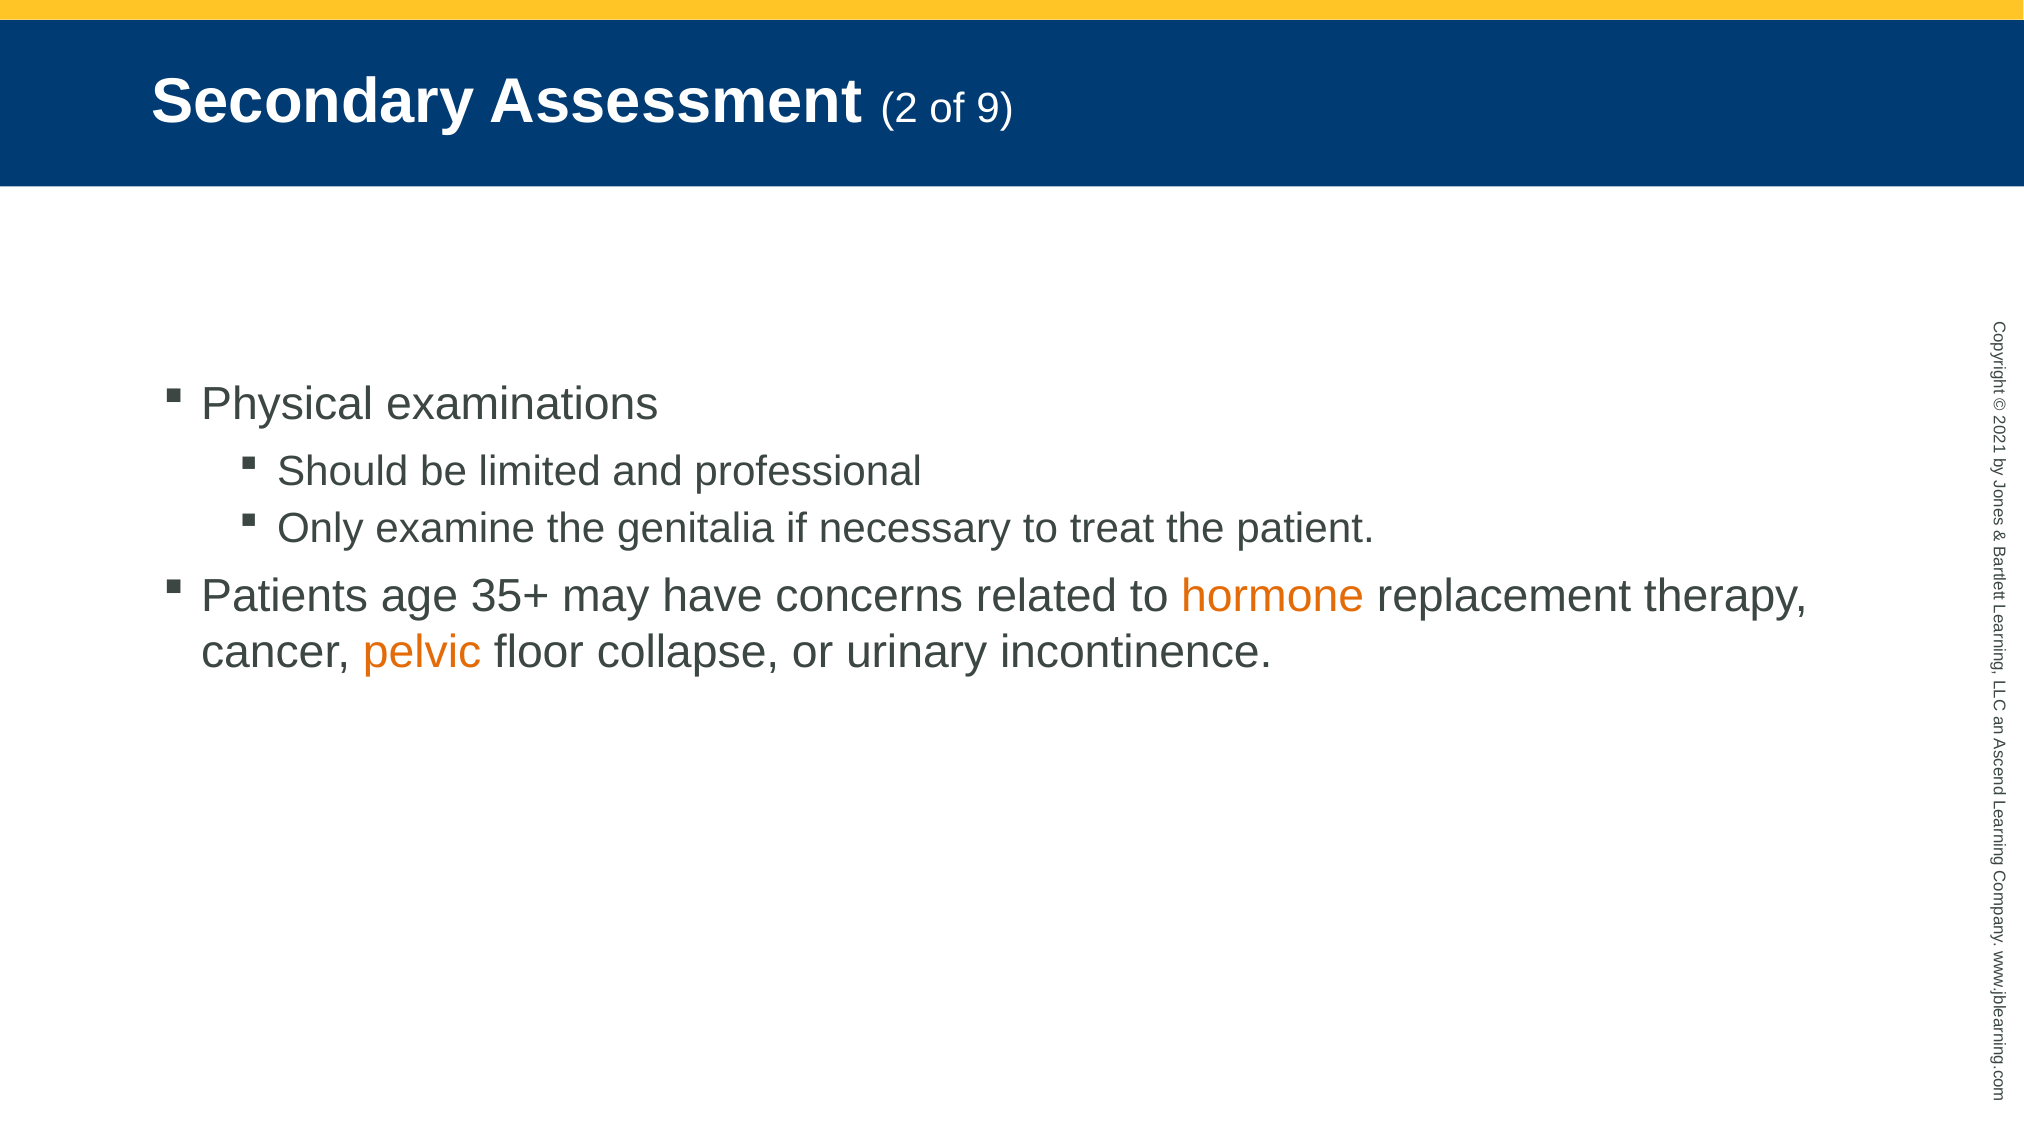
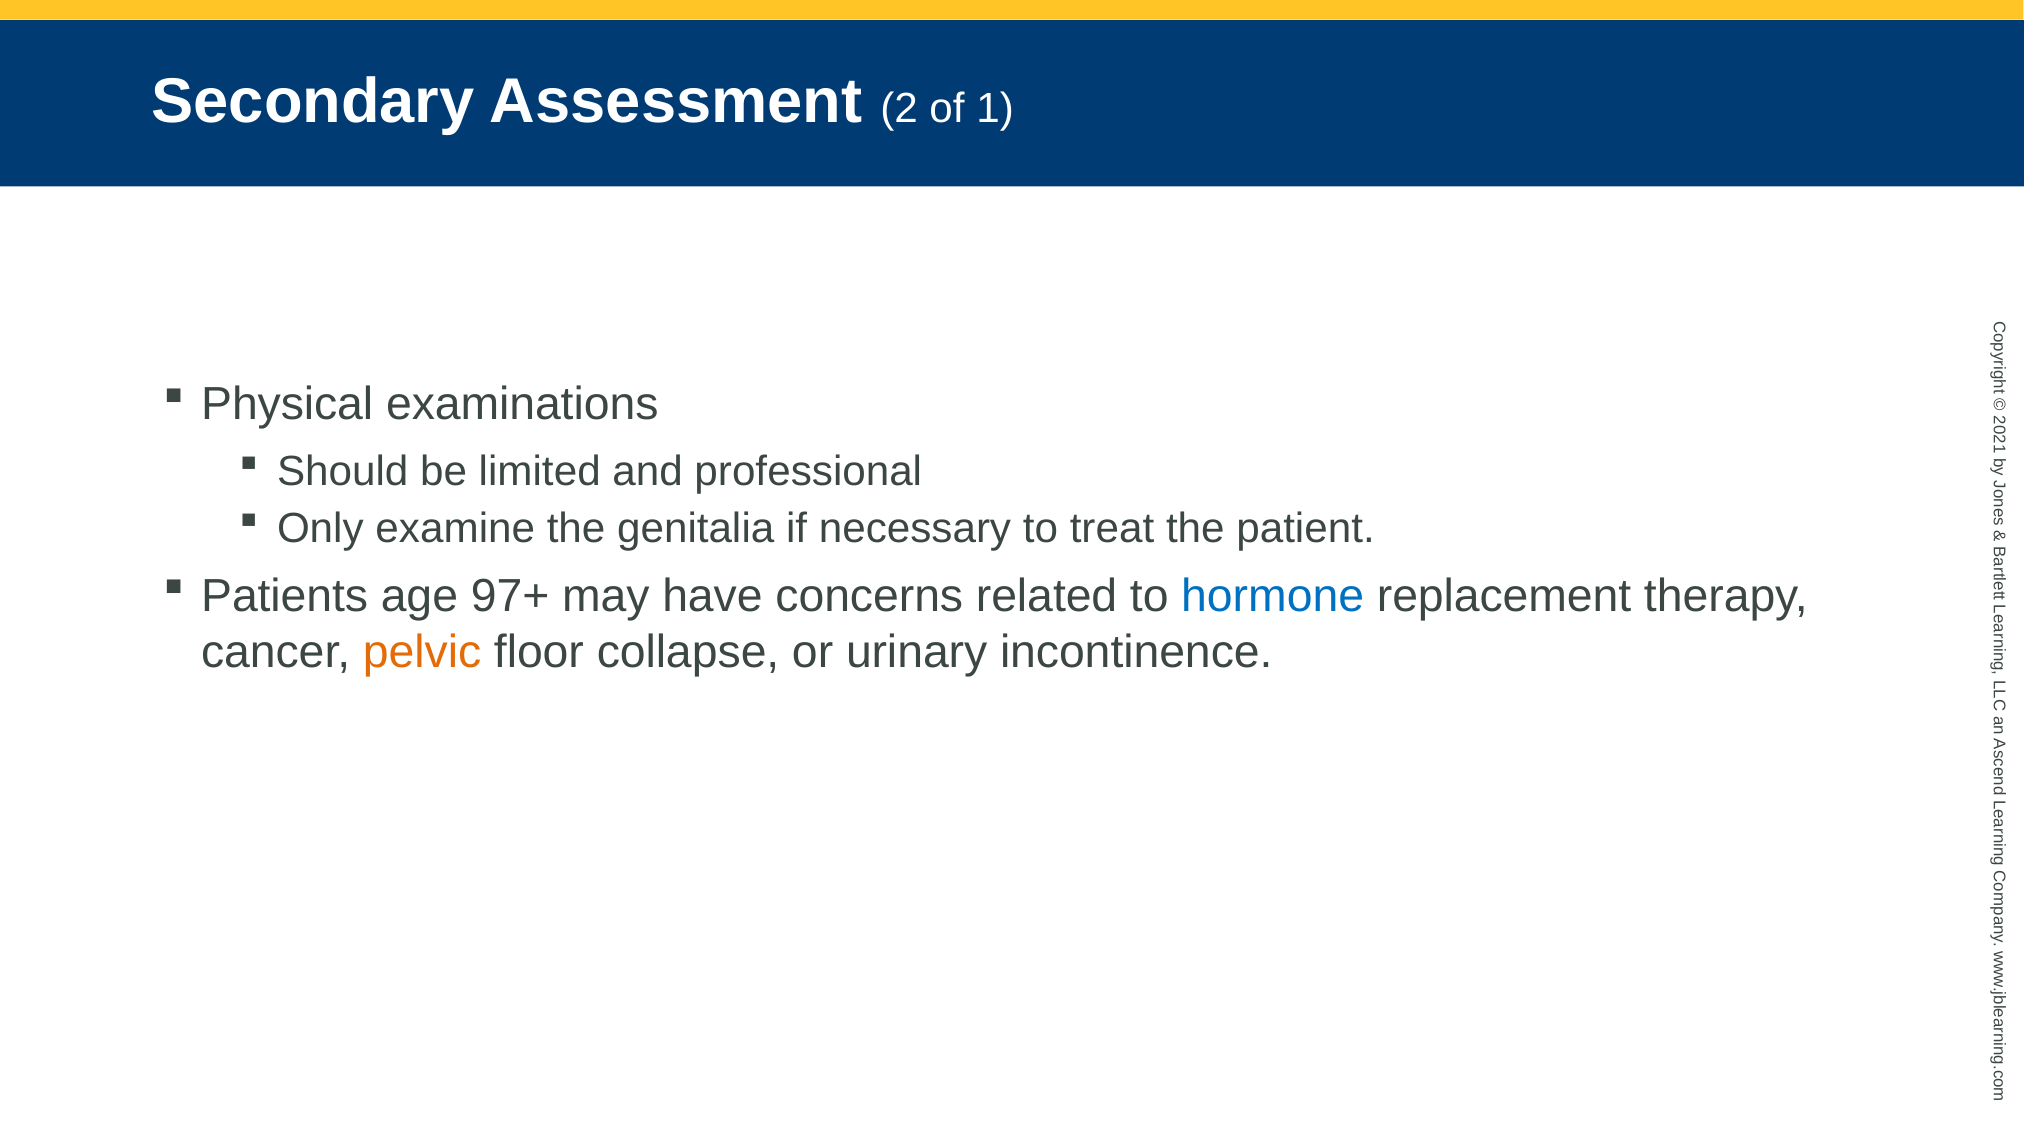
of 9: 9 -> 1
35+: 35+ -> 97+
hormone colour: orange -> blue
